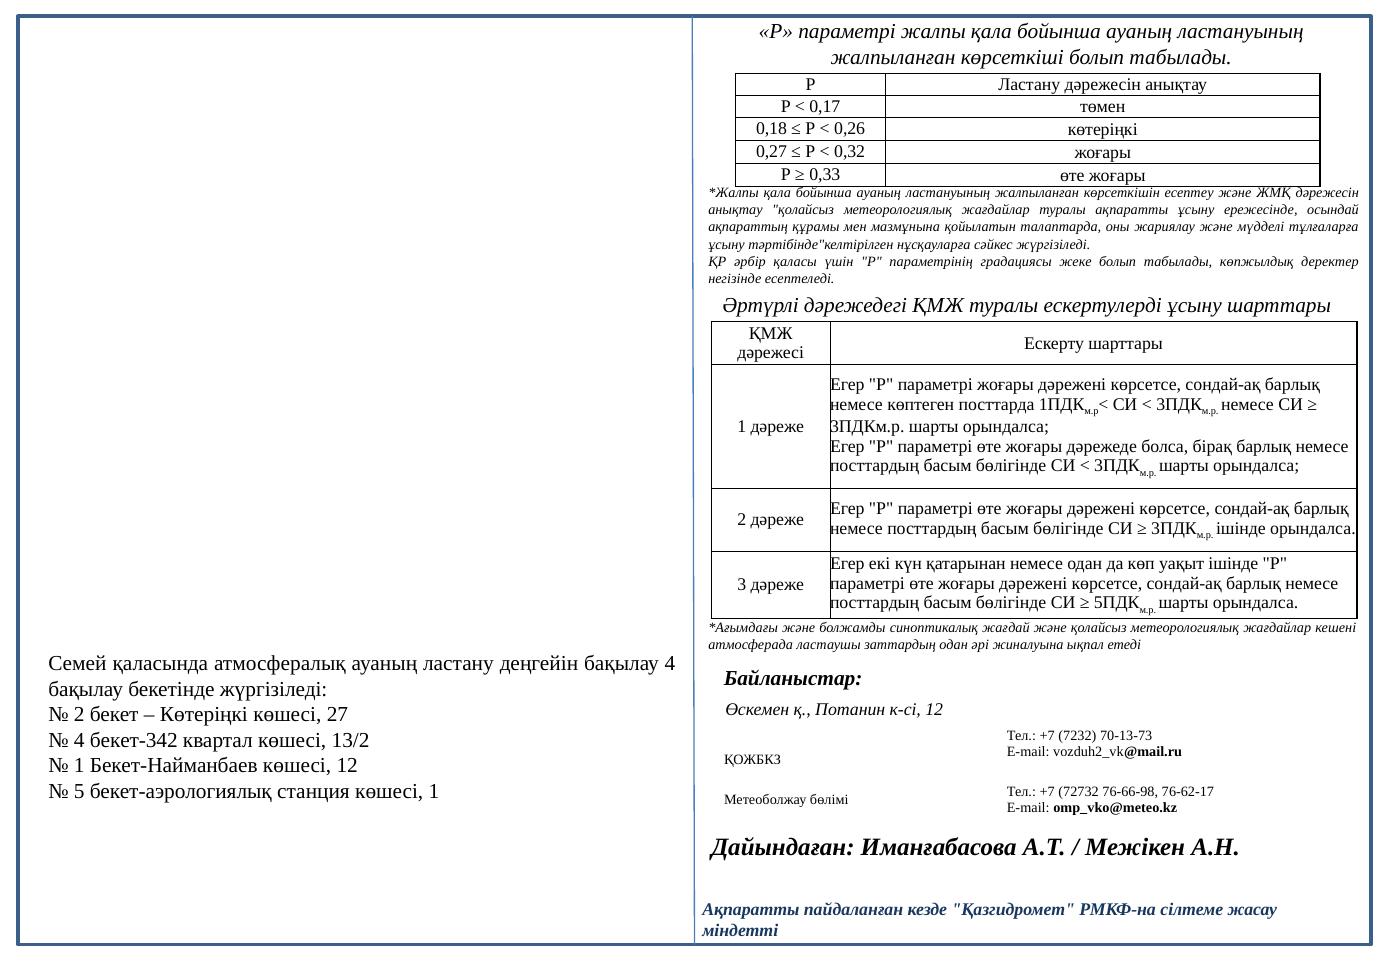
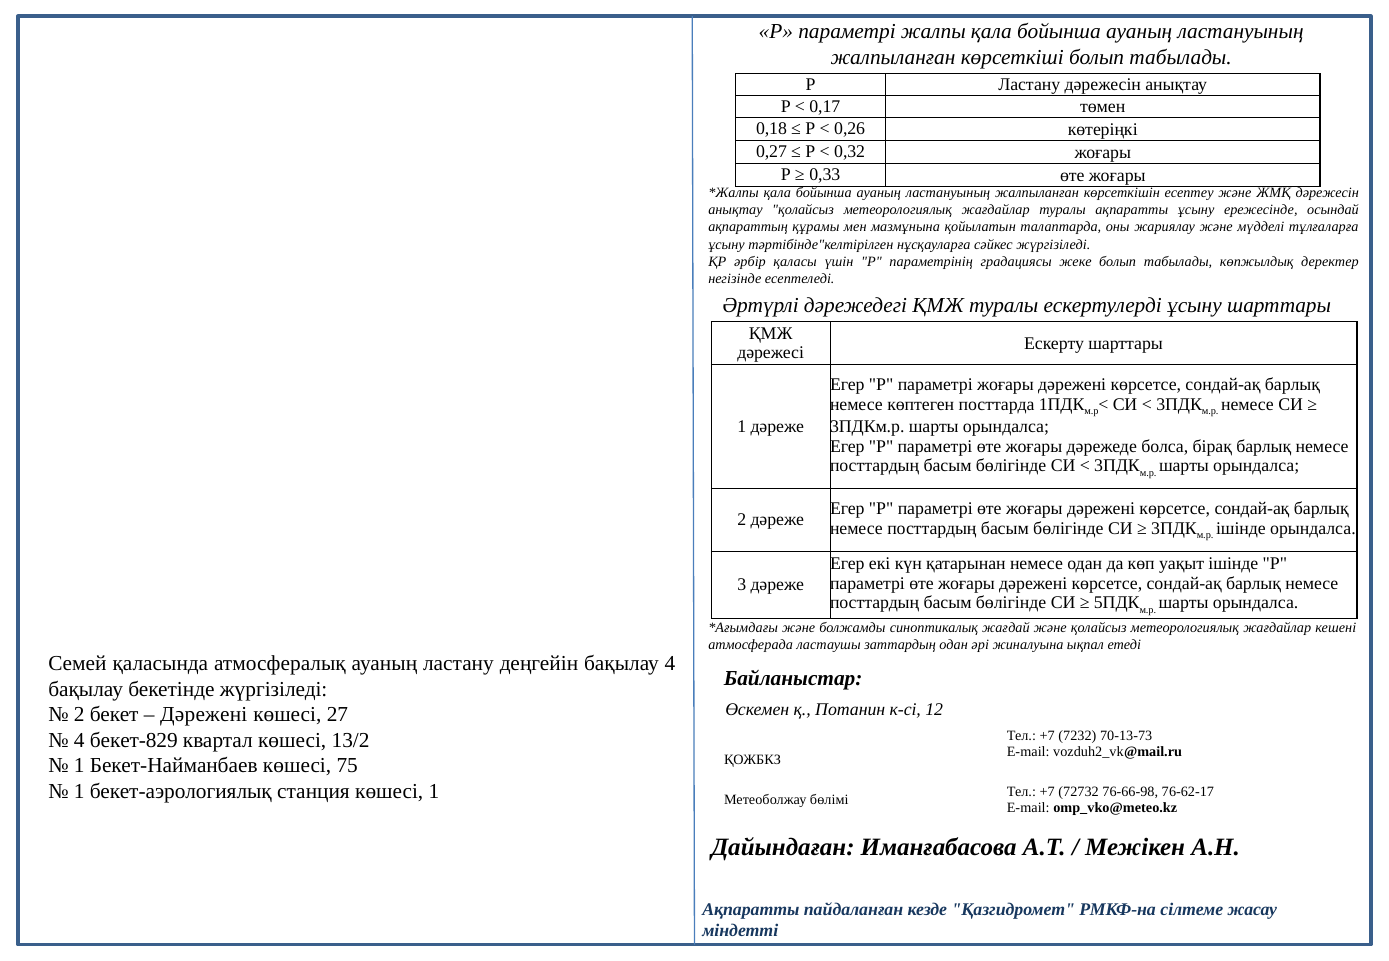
Көтеріңкі at (204, 715): Көтеріңкі -> Дәрежені
бекет-342: бекет-342 -> бекет-829
көшесі 12: 12 -> 75
5 at (79, 792): 5 -> 1
